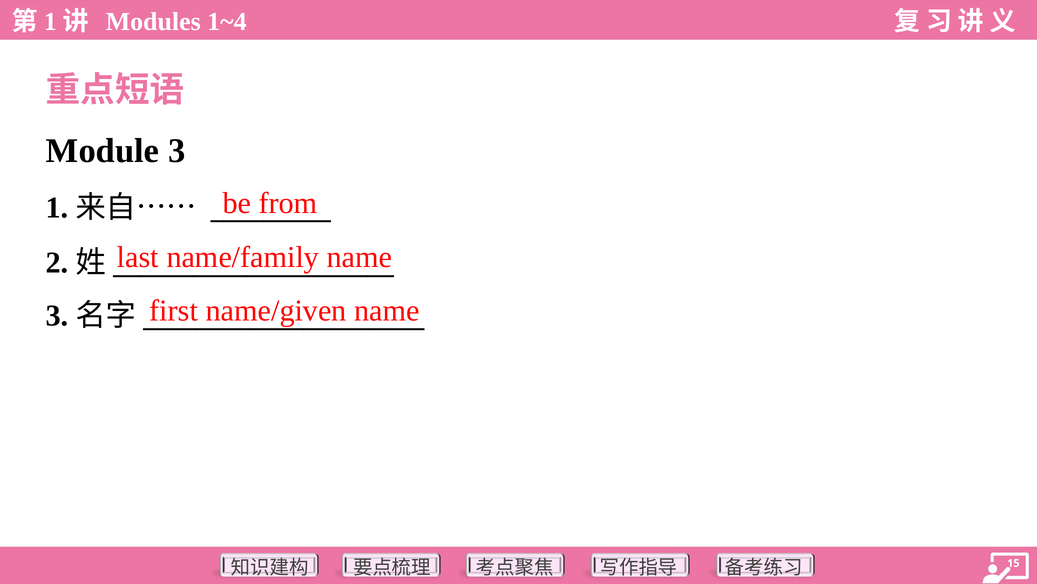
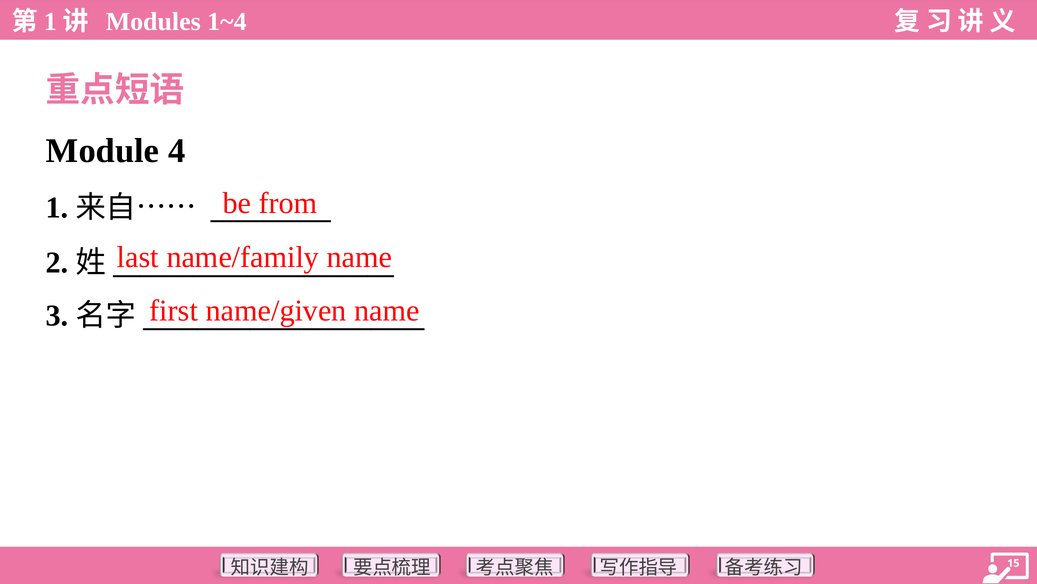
Module 3: 3 -> 4
